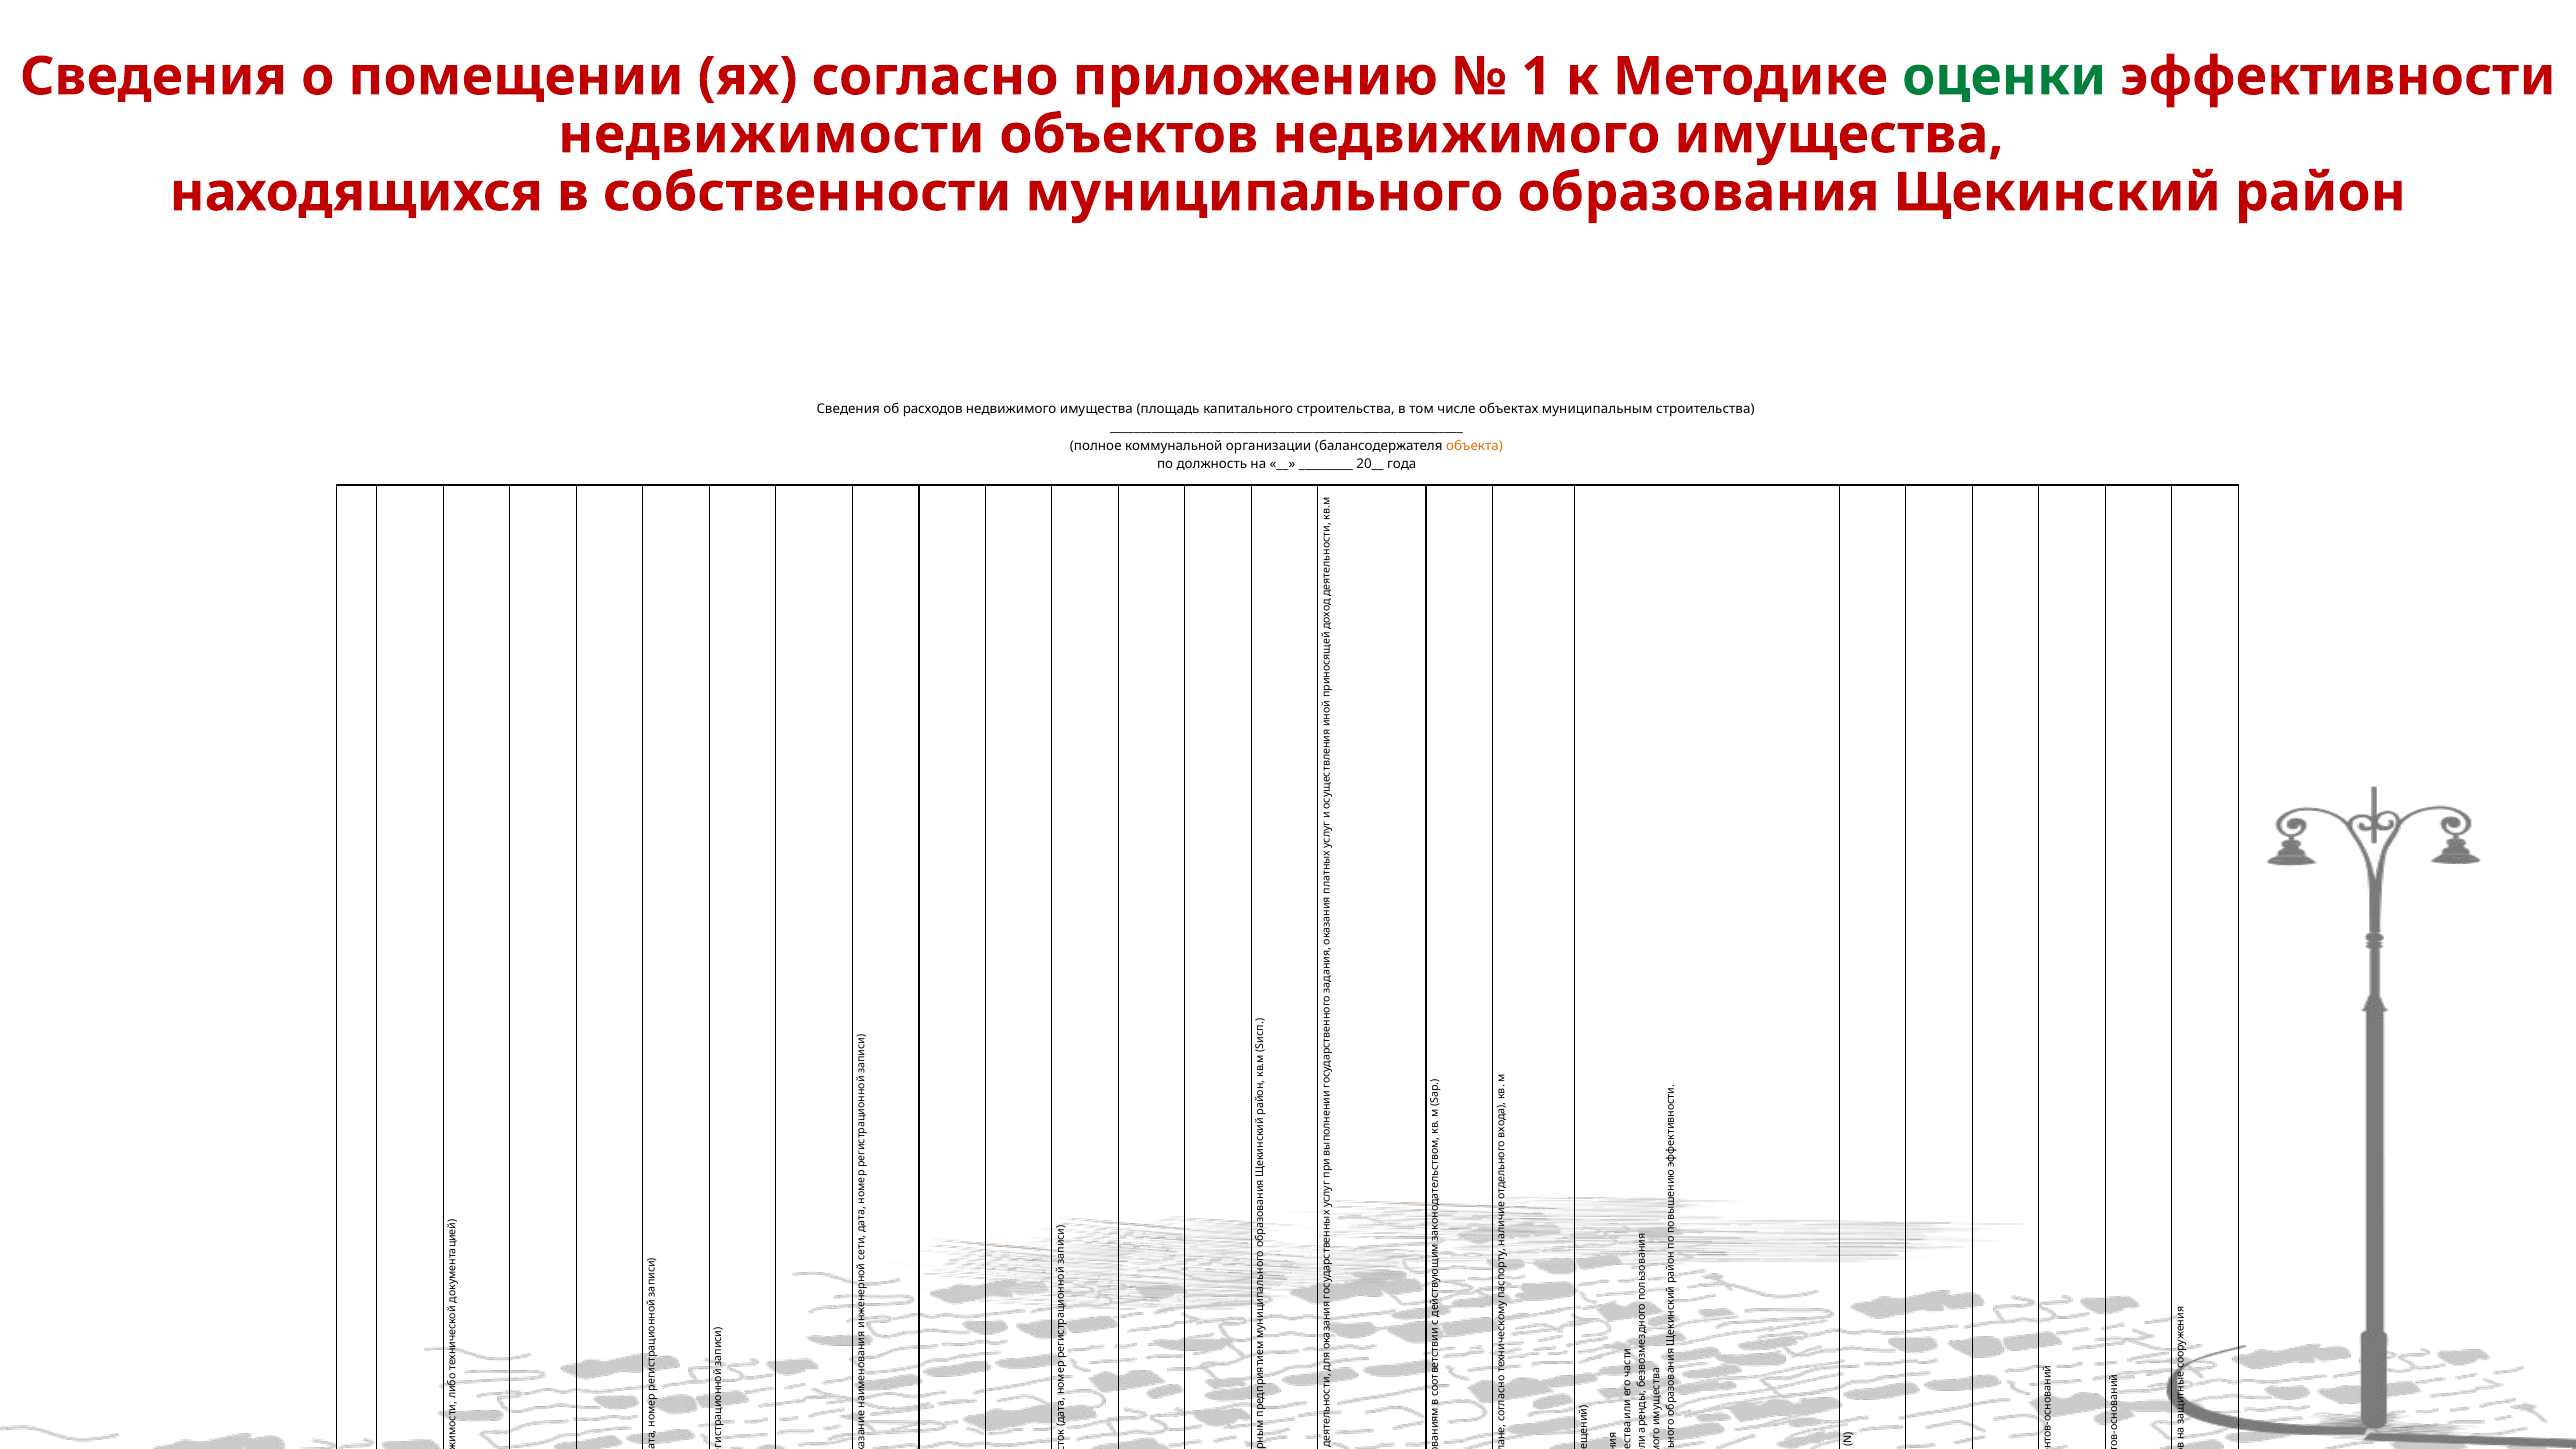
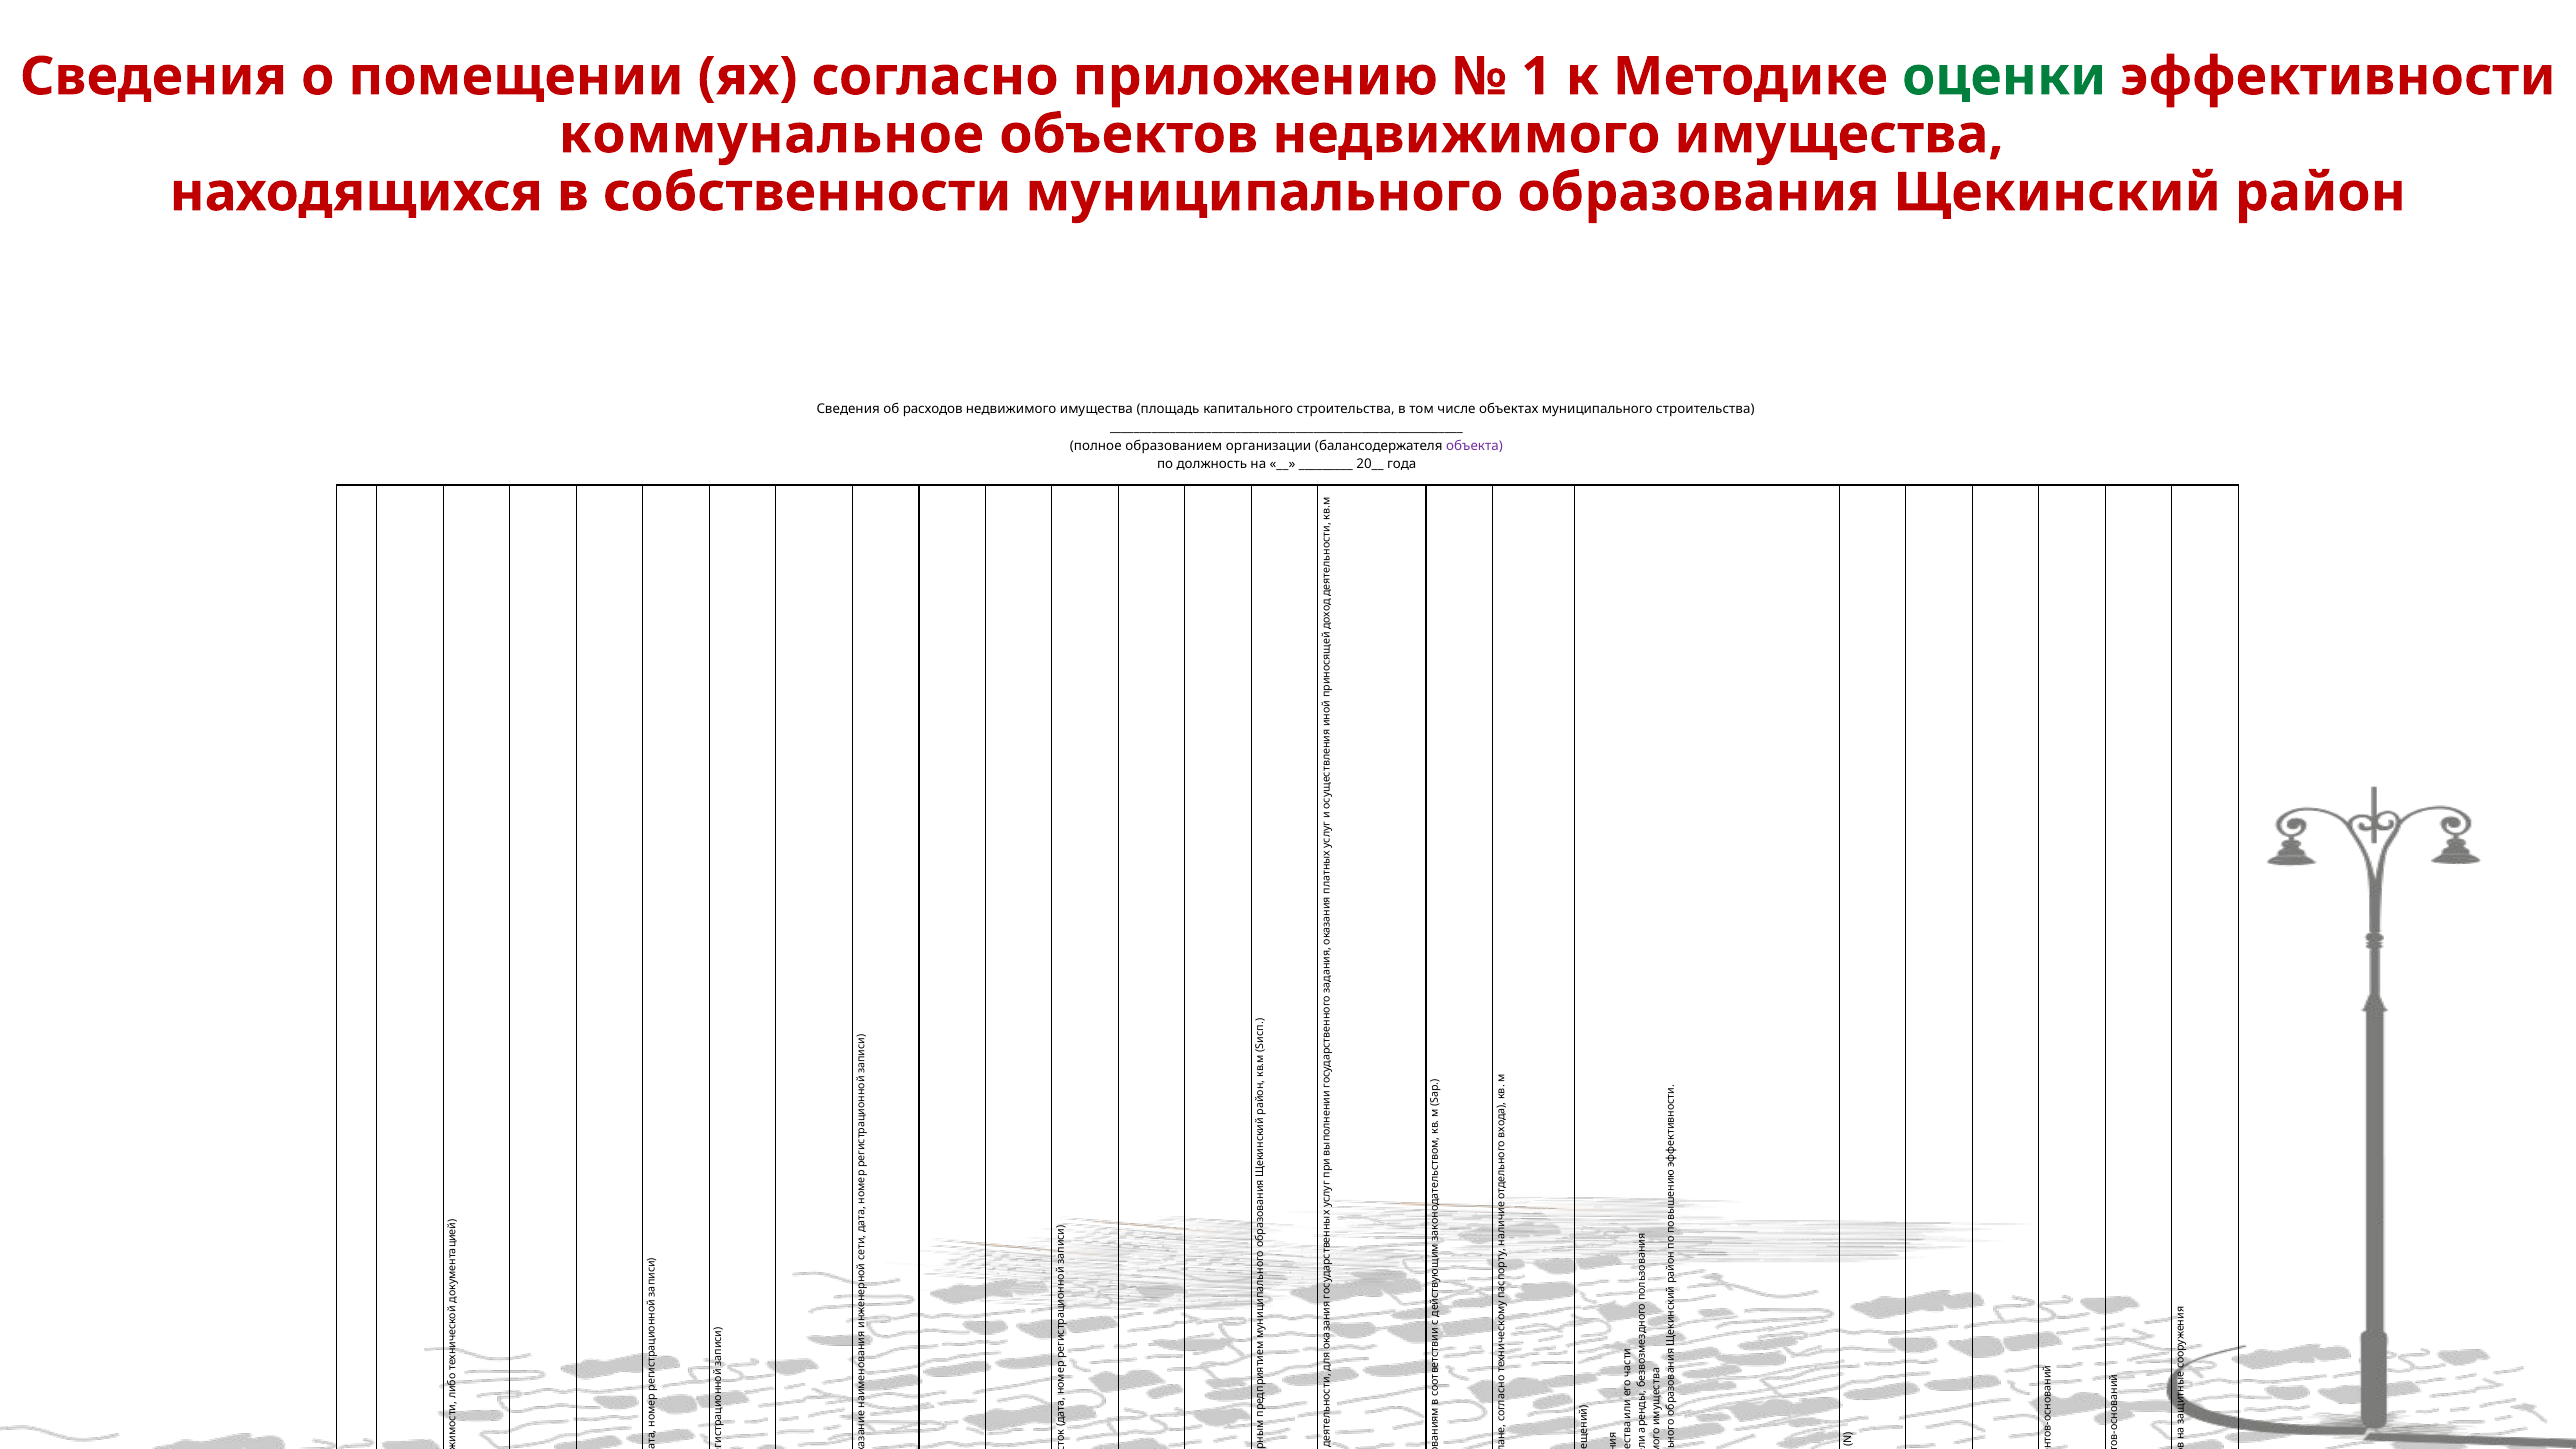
недвижимости: недвижимости -> коммунальное
объектах муниципальным: муниципальным -> муниципального
коммунальной: коммунальной -> образованием
объекта at (1474, 446) colour: orange -> purple
